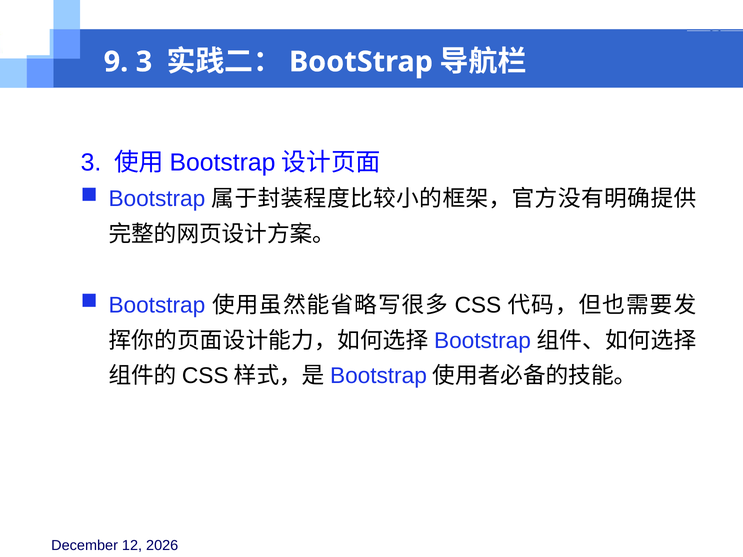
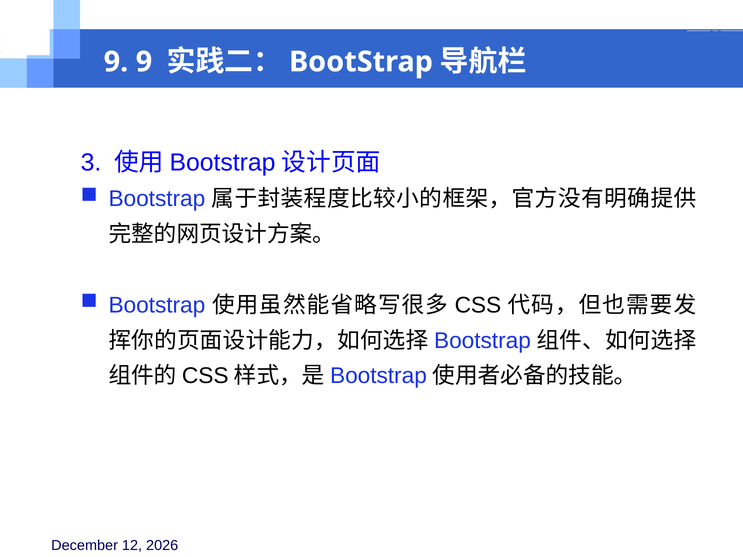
9 3: 3 -> 9
